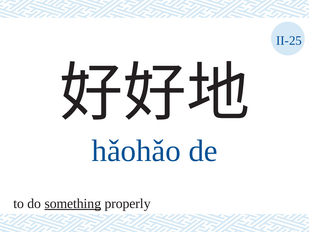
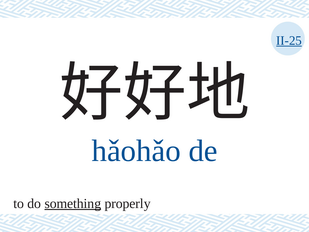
II-25 underline: none -> present
